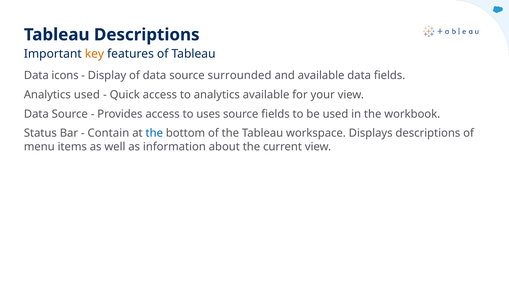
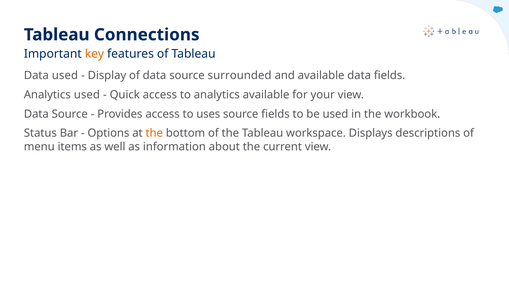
Tableau Descriptions: Descriptions -> Connections
Data icons: icons -> used
Contain: Contain -> Options
the at (154, 133) colour: blue -> orange
